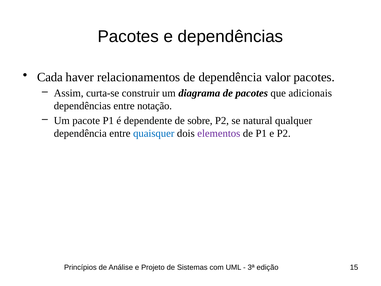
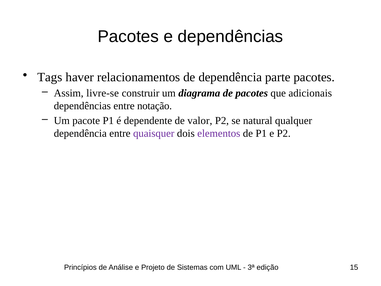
Cada: Cada -> Tags
valor: valor -> parte
curta-se: curta-se -> livre-se
sobre: sobre -> valor
quaisquer colour: blue -> purple
